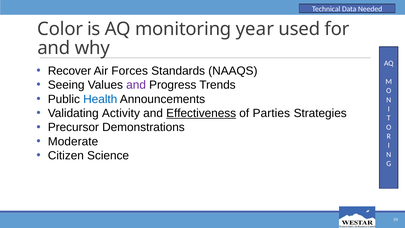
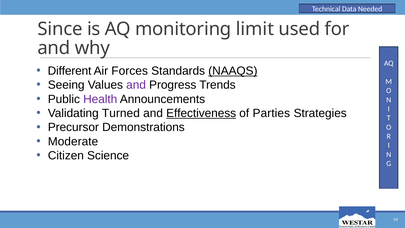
Color: Color -> Since
year: year -> limit
Recover: Recover -> Different
NAAQS underline: none -> present
Health colour: blue -> purple
Activity: Activity -> Turned
